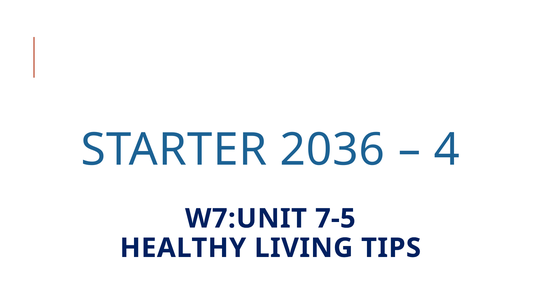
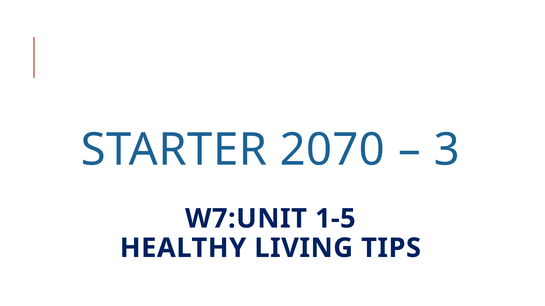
2036: 2036 -> 2070
4: 4 -> 3
7-5: 7-5 -> 1-5
